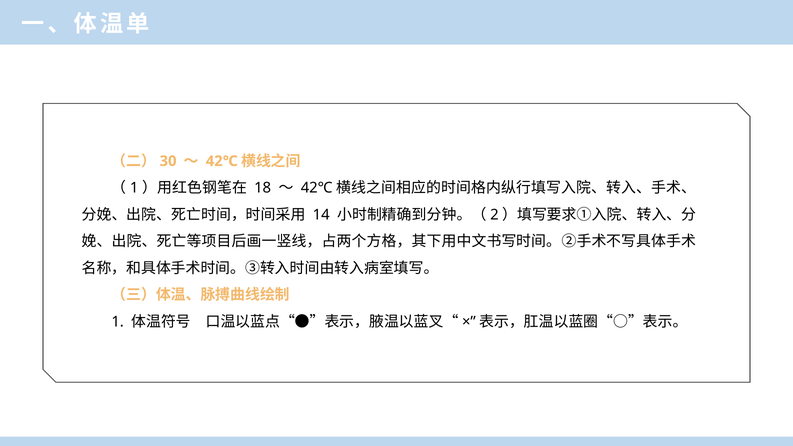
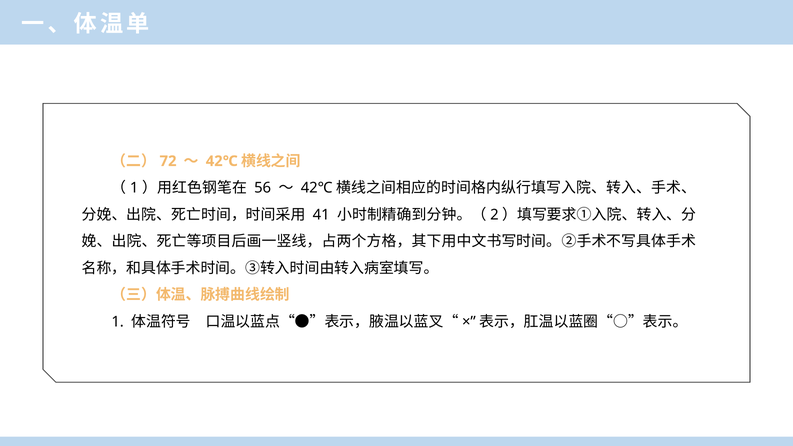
30: 30 -> 72
18: 18 -> 56
14: 14 -> 41
